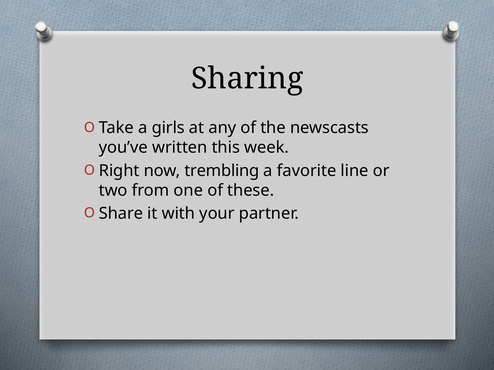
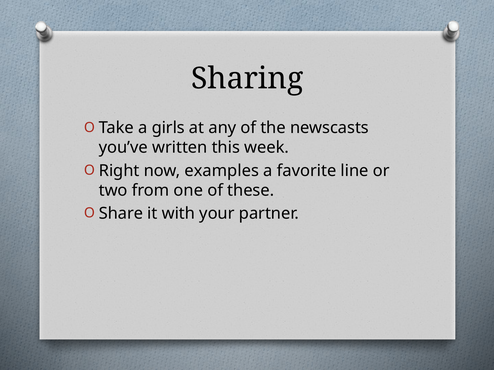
trembling: trembling -> examples
